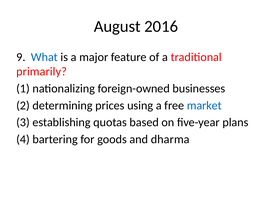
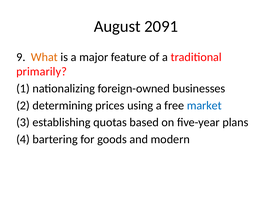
2016: 2016 -> 2091
What colour: blue -> orange
dharma: dharma -> modern
